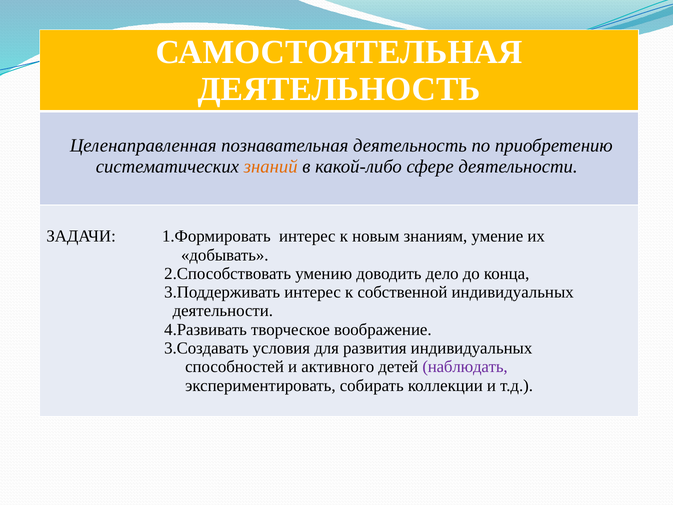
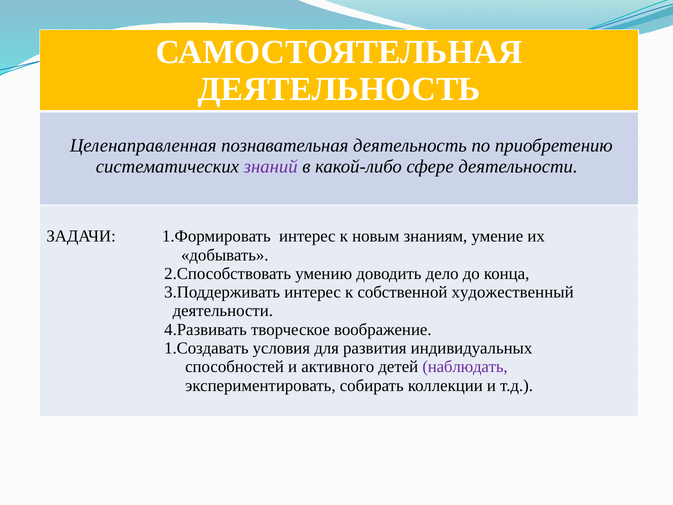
знаний colour: orange -> purple
собственной индивидуальных: индивидуальных -> художественный
3.Создавать: 3.Создавать -> 1.Создавать
